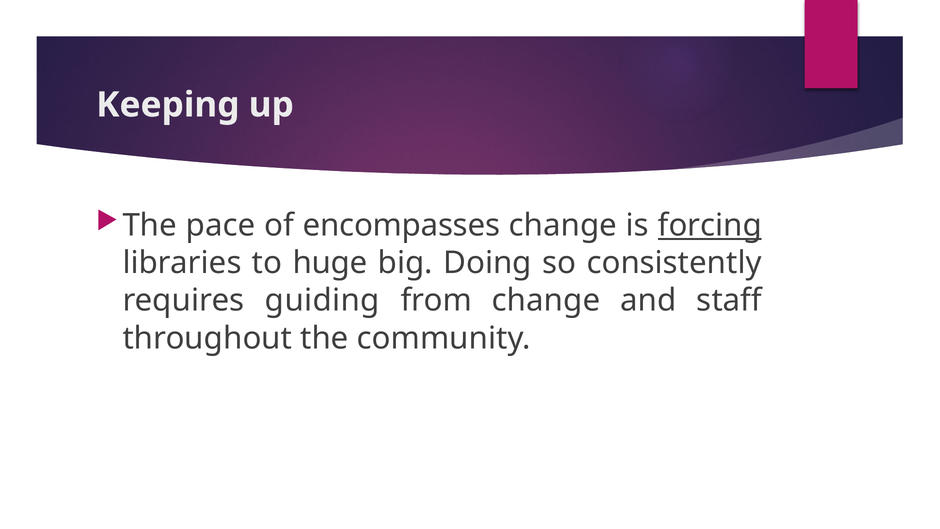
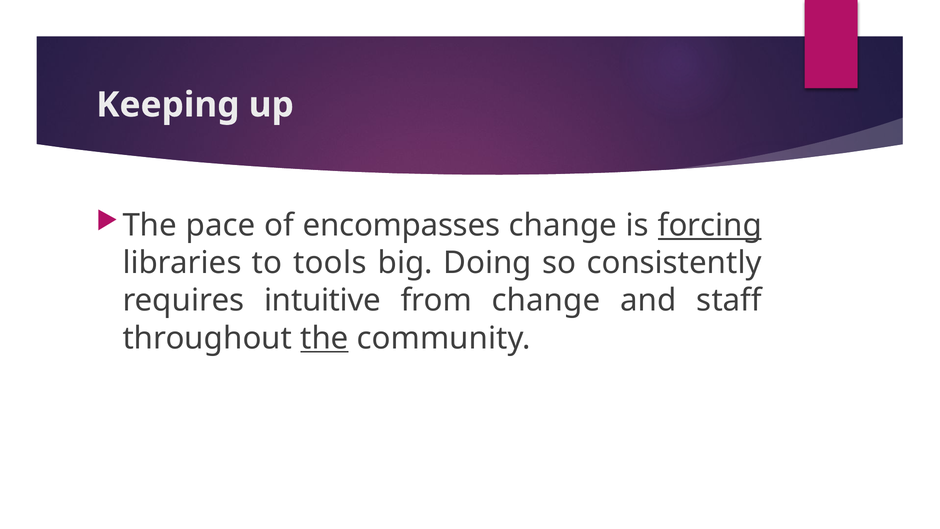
huge: huge -> tools
guiding: guiding -> intuitive
the at (324, 338) underline: none -> present
